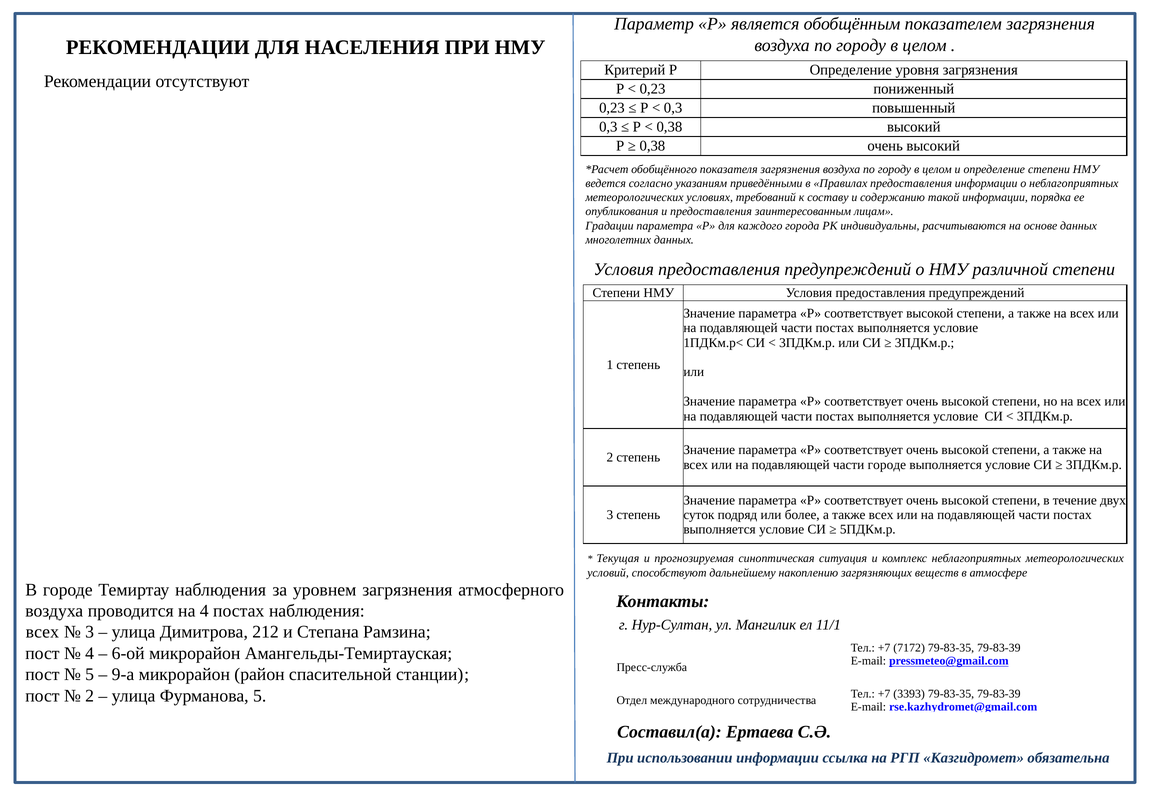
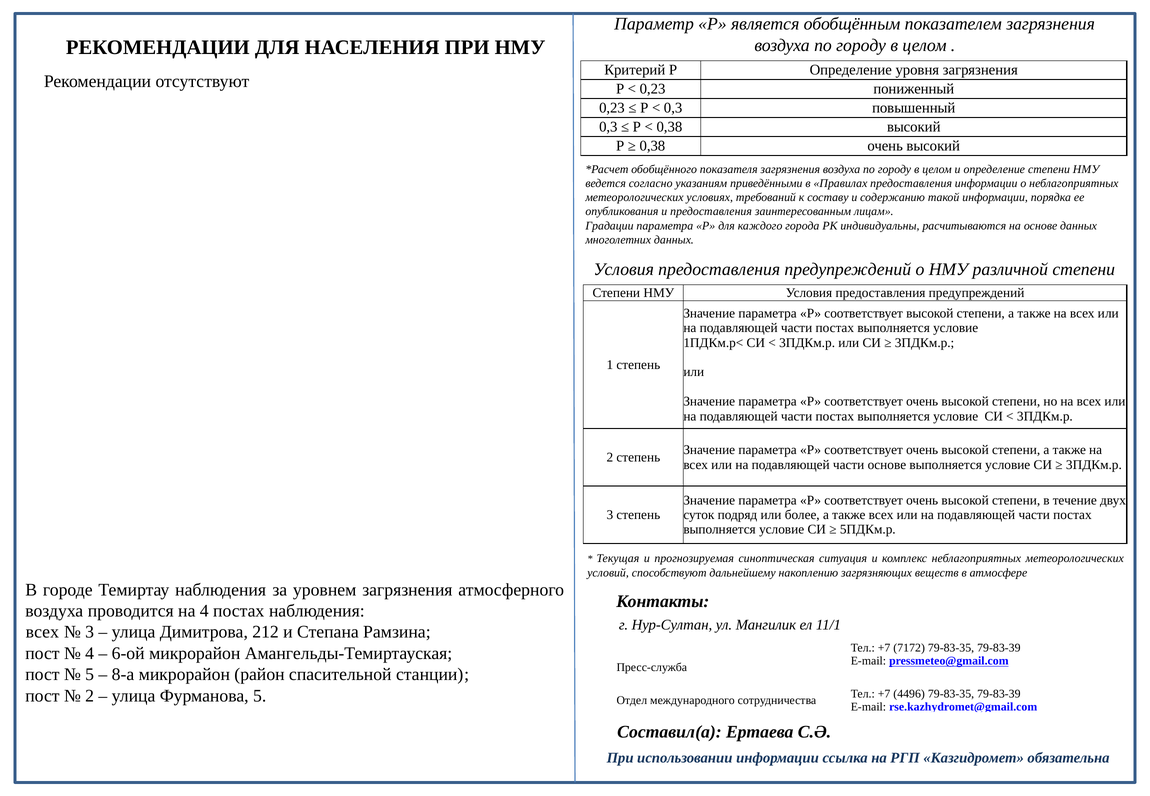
части городе: городе -> основе
9-а: 9-а -> 8-а
3393: 3393 -> 4496
